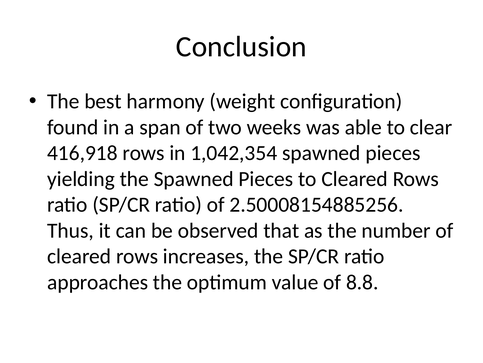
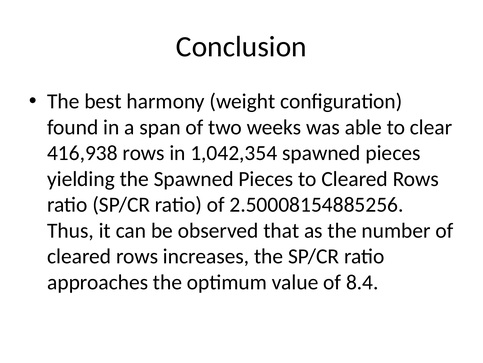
416,918: 416,918 -> 416,938
8.8: 8.8 -> 8.4
